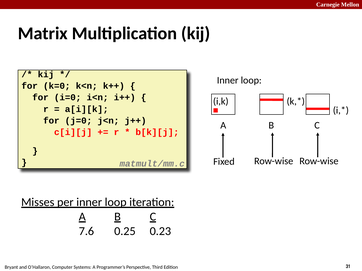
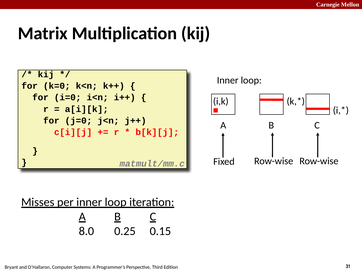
7.6: 7.6 -> 8.0
0.23: 0.23 -> 0.15
